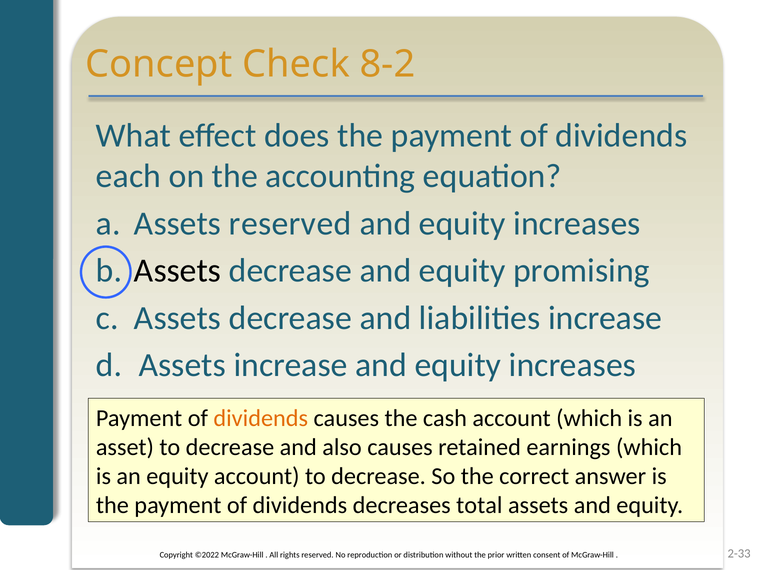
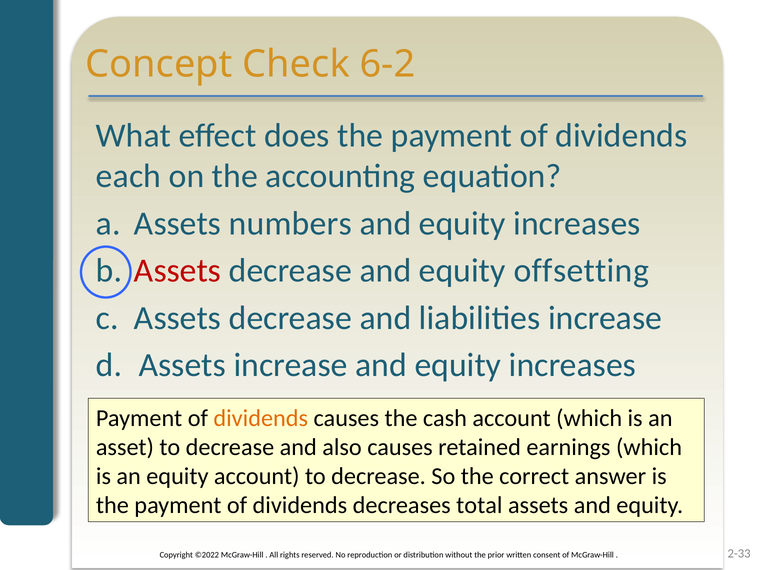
8-2: 8-2 -> 6-2
Assets reserved: reserved -> numbers
Assets at (178, 271) colour: black -> red
promising: promising -> offsetting
